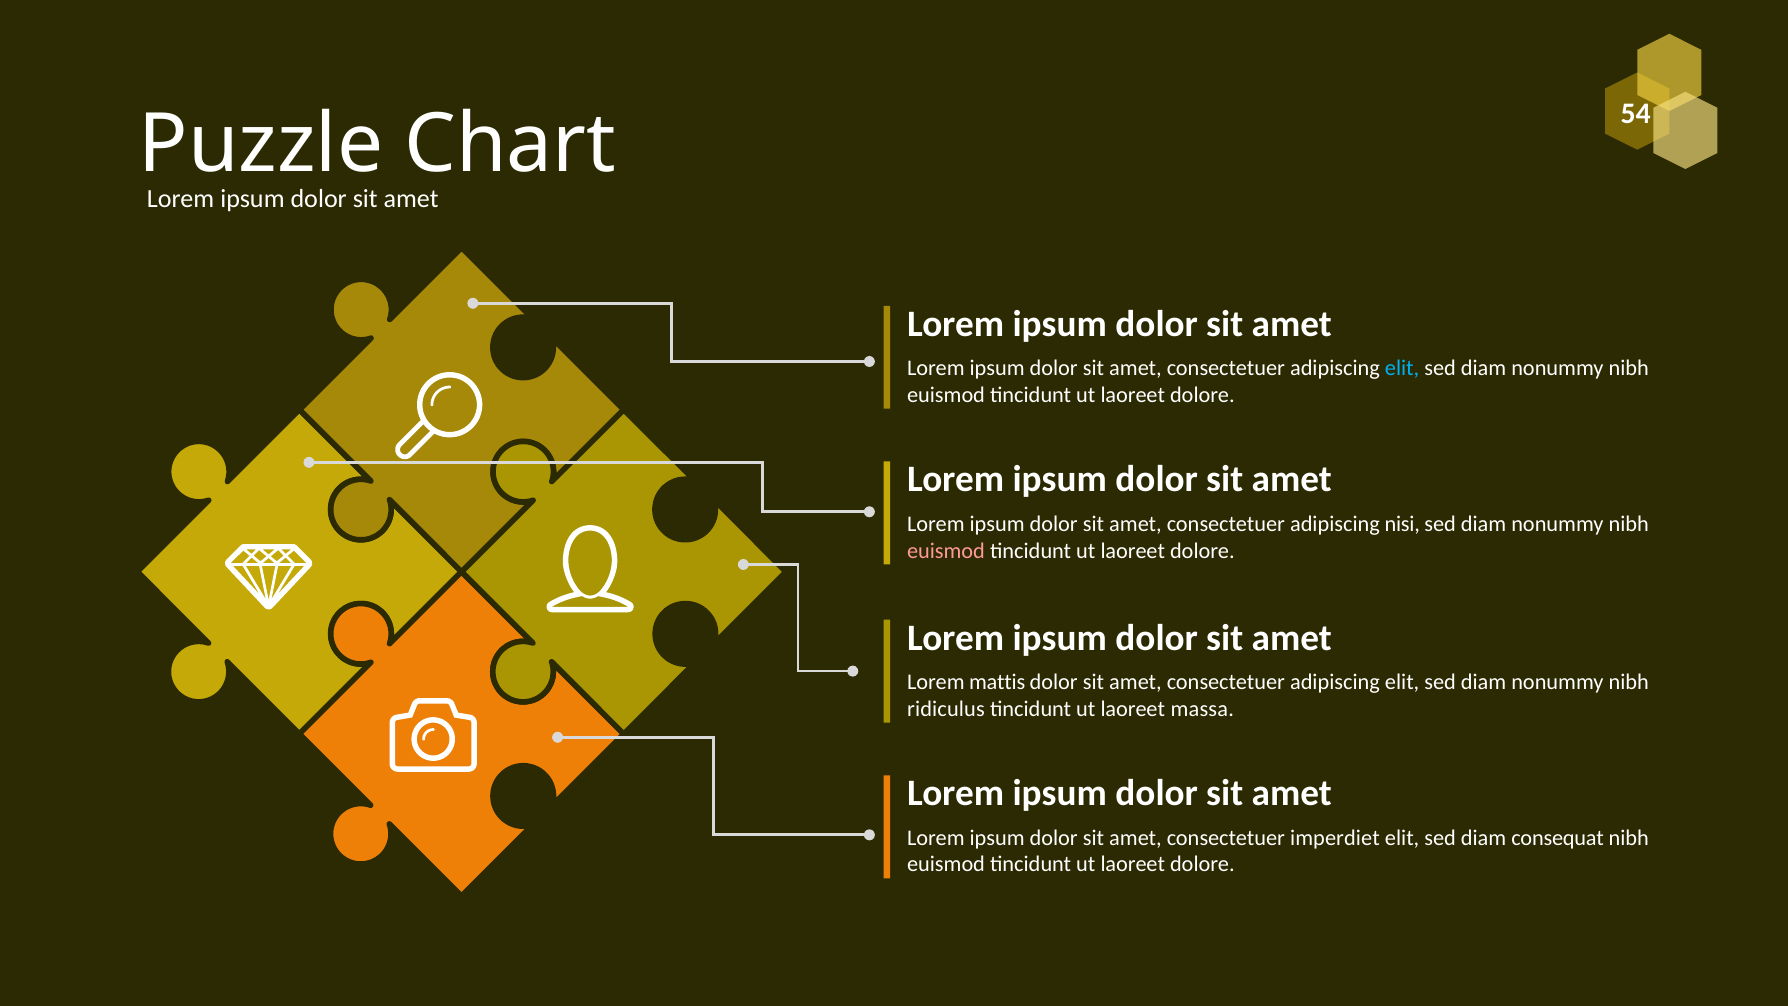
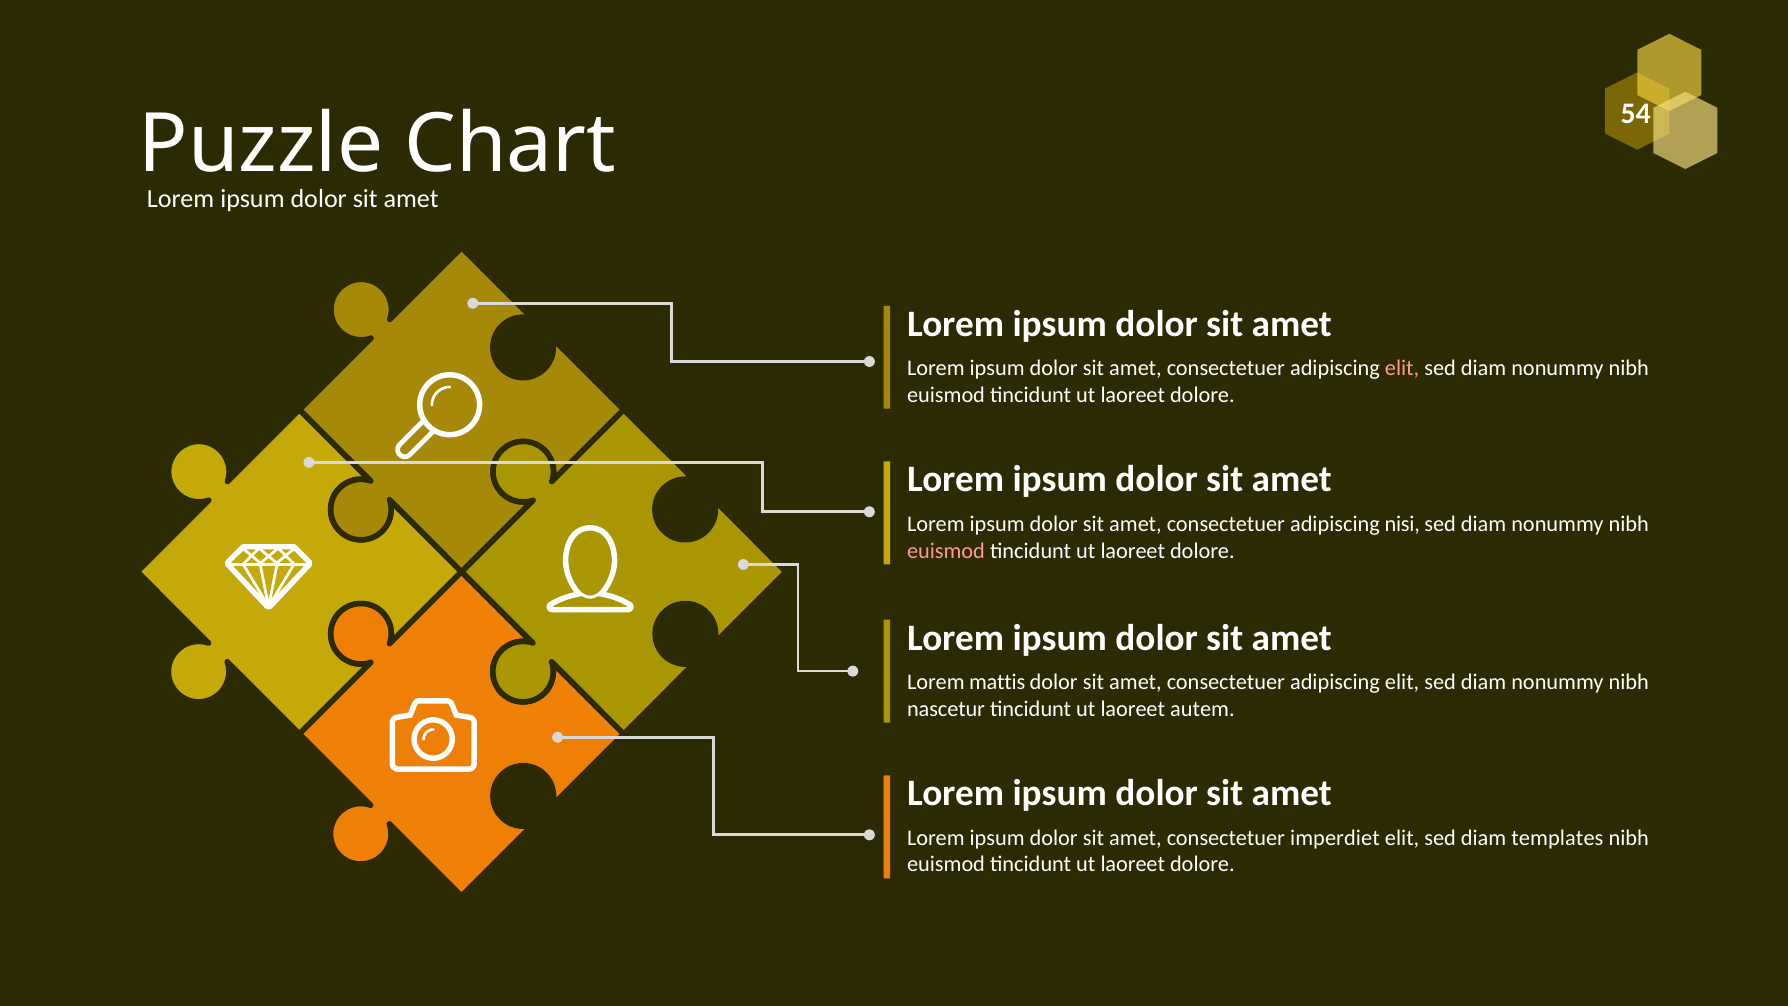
elit at (1402, 368) colour: light blue -> pink
ridiculus: ridiculus -> nascetur
massa: massa -> autem
consequat: consequat -> templates
